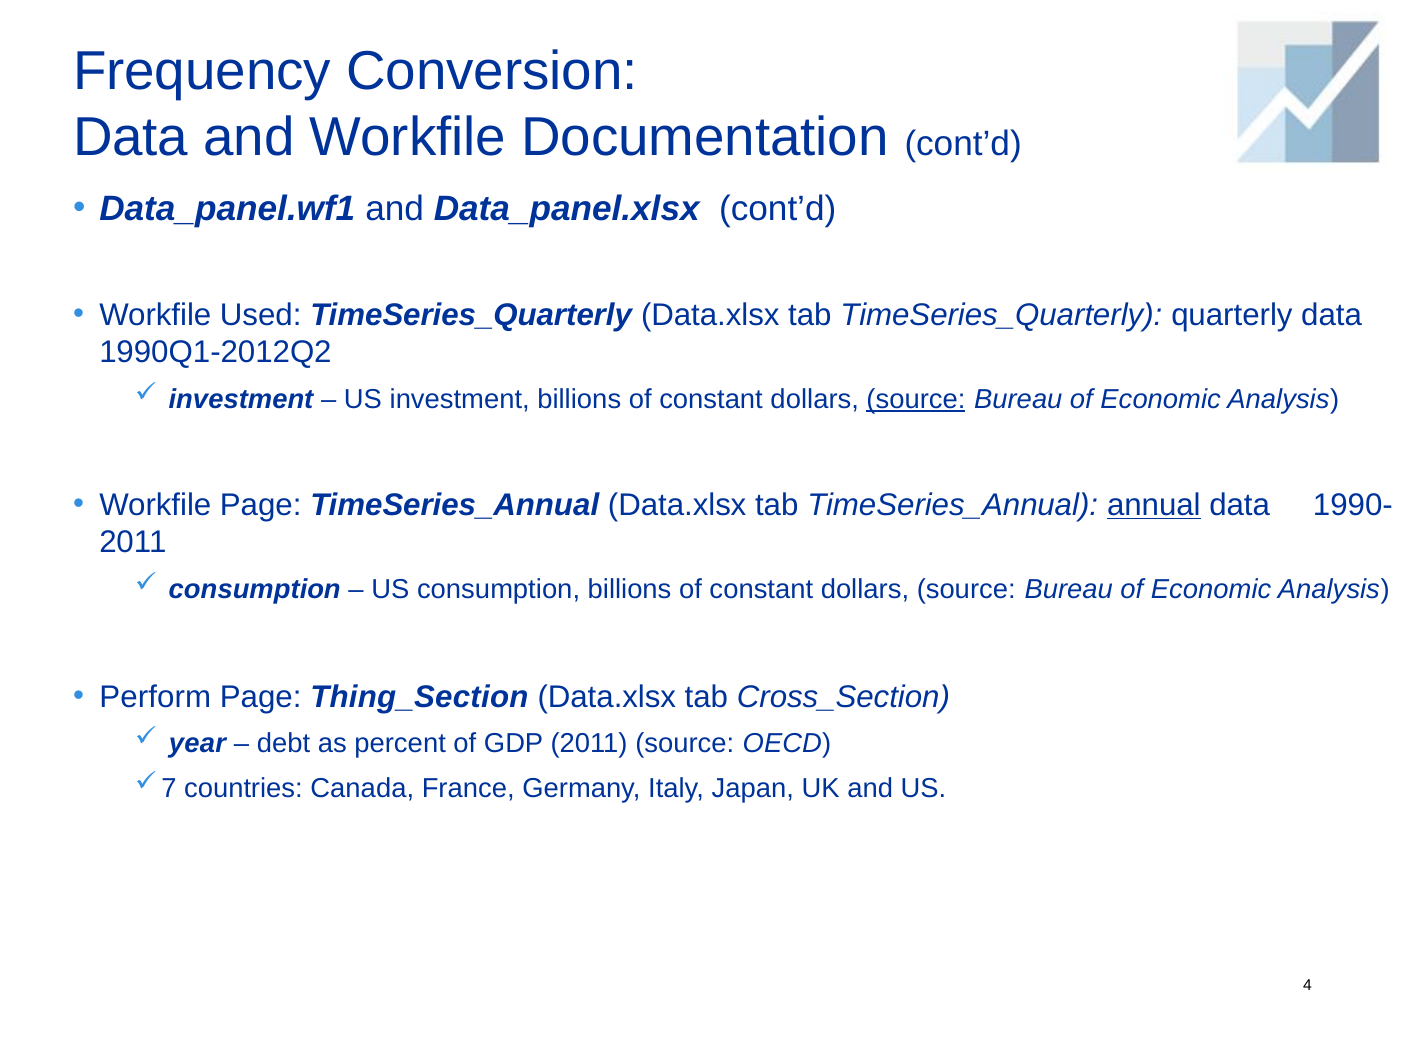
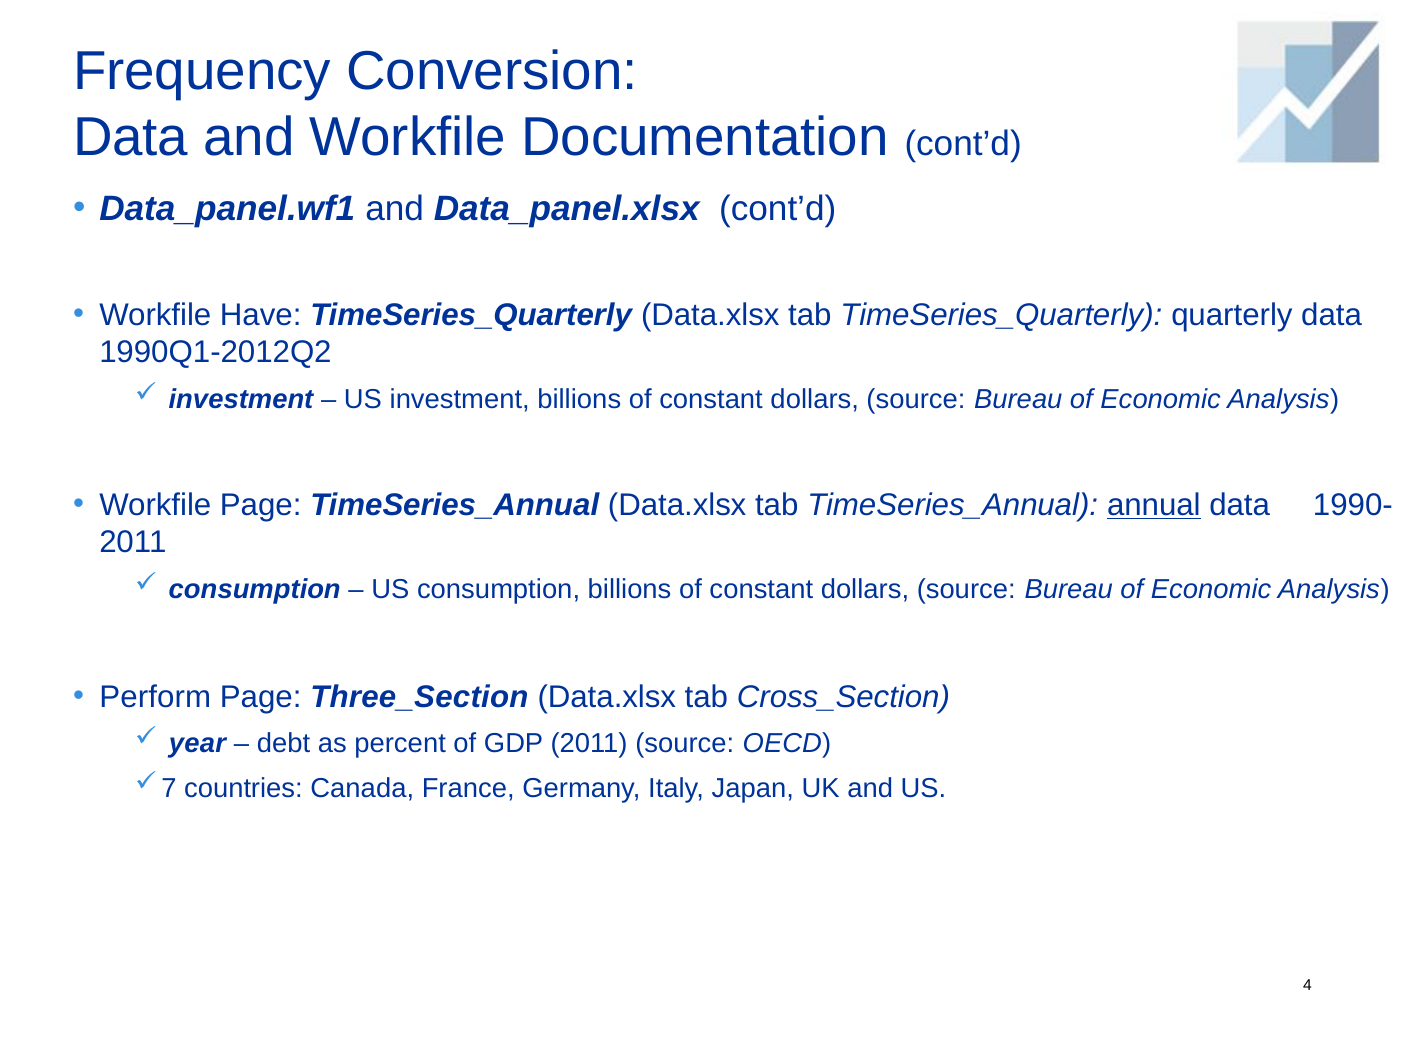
Used: Used -> Have
source at (916, 399) underline: present -> none
Thing_Section: Thing_Section -> Three_Section
